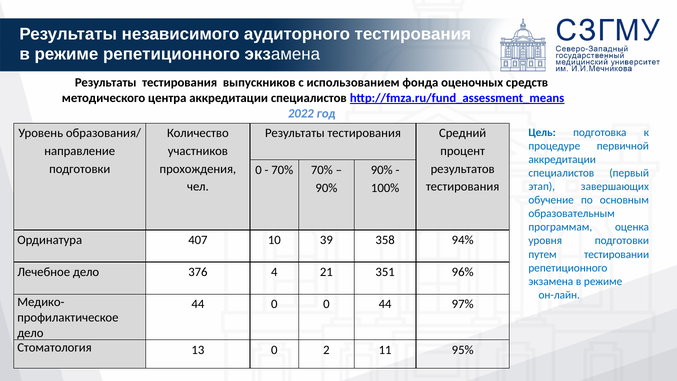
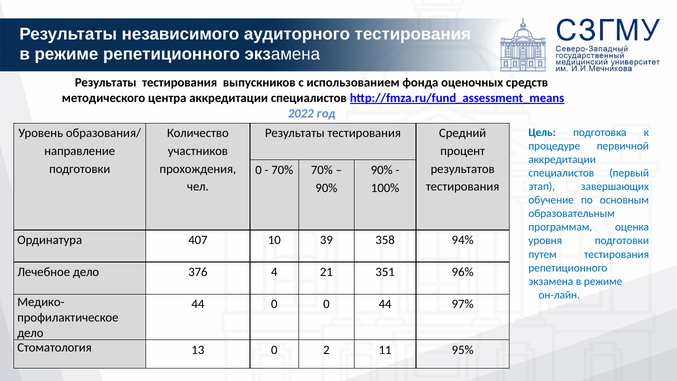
путем тестировании: тестировании -> тестирования
